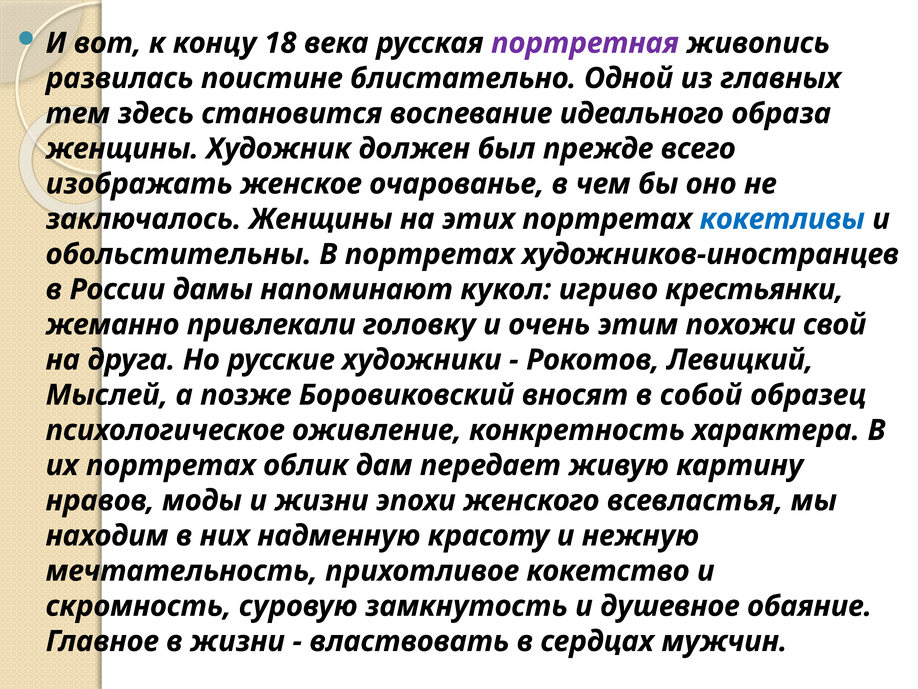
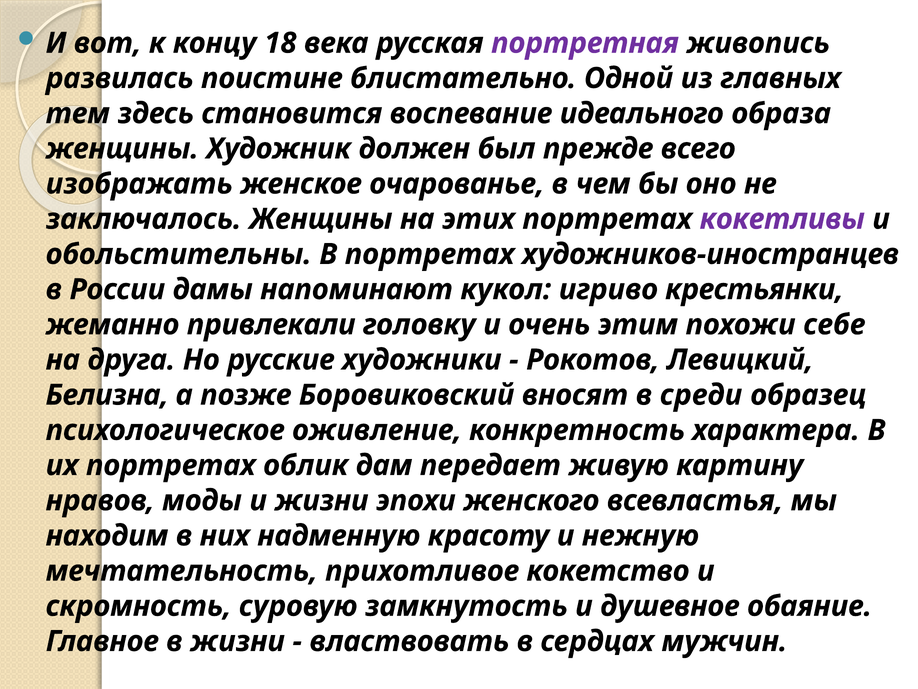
кокетливы colour: blue -> purple
свой: свой -> себе
Мыслей: Мыслей -> Белизна
собой: собой -> среди
